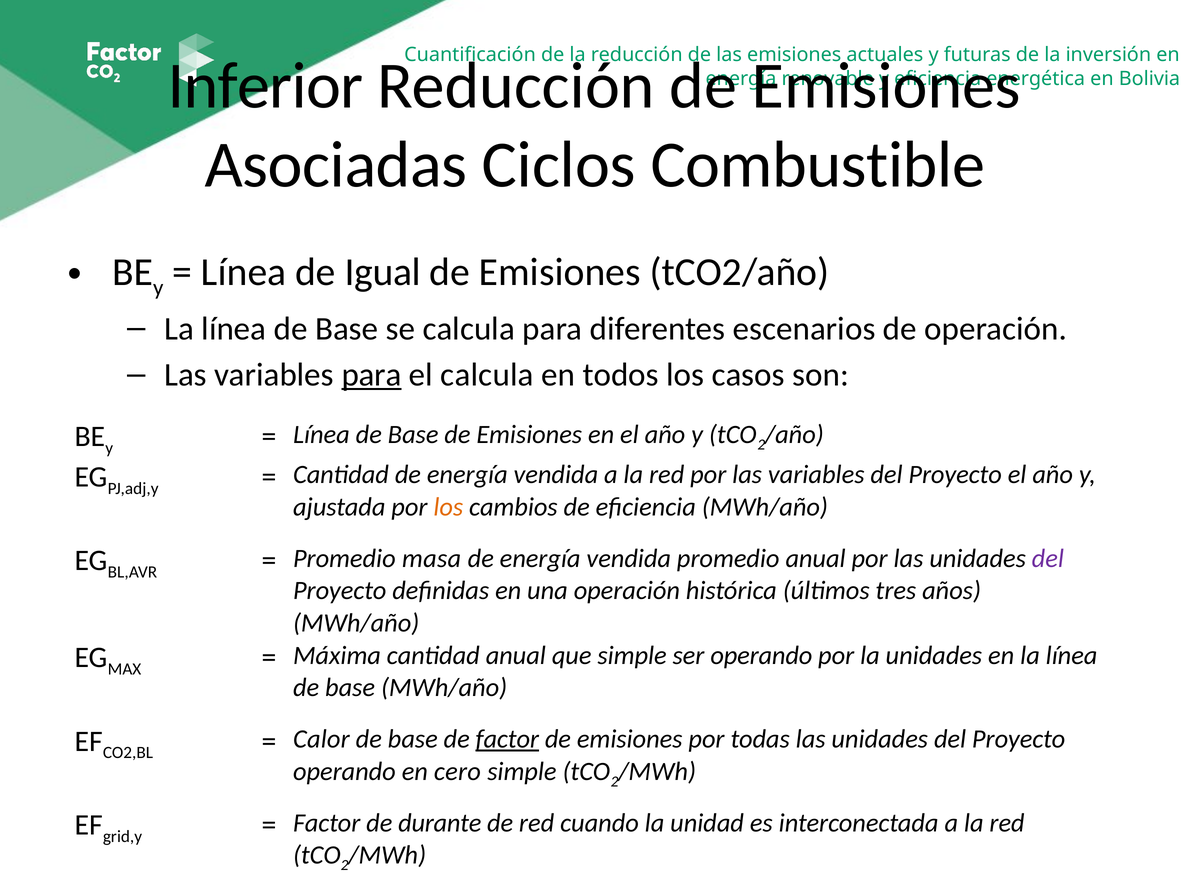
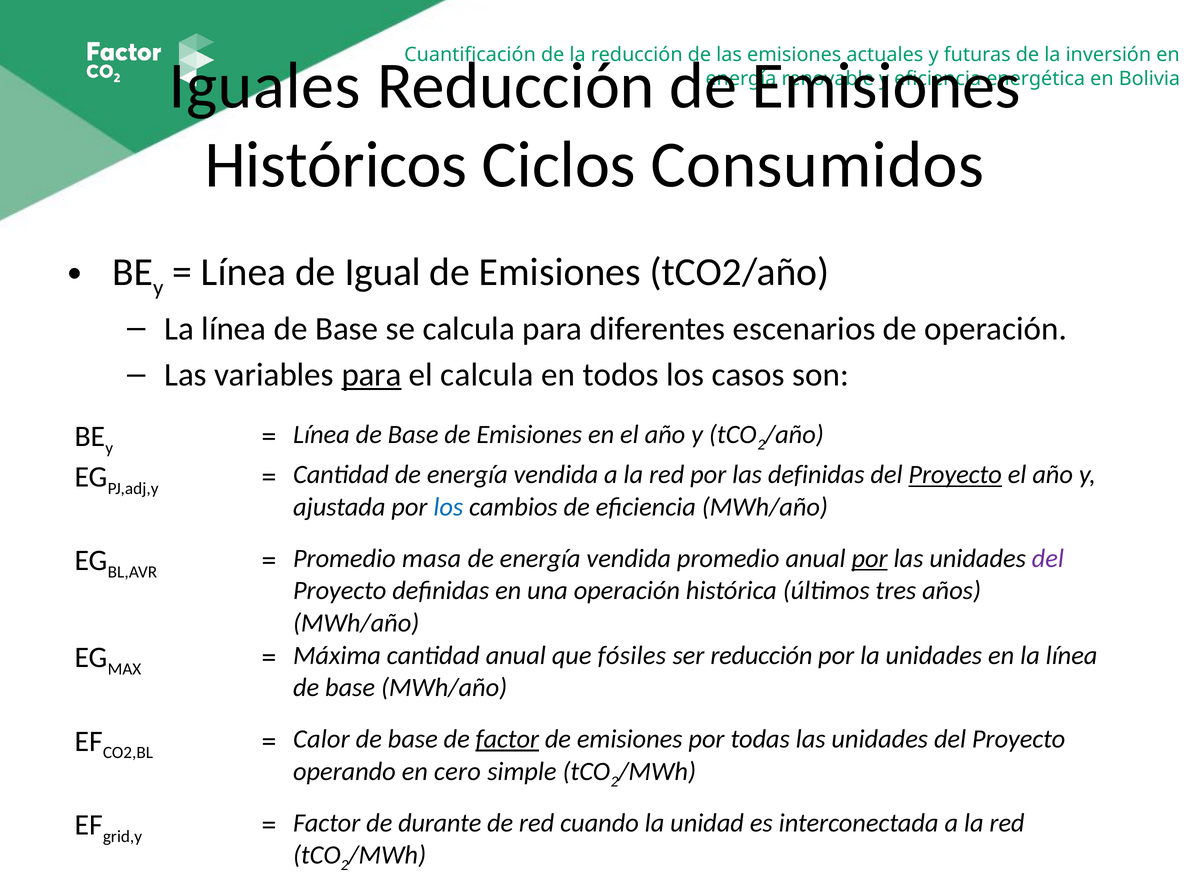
Inferior: Inferior -> Iguales
Asociadas: Asociadas -> Históricos
Combustible: Combustible -> Consumidos
por las variables: variables -> definidas
Proyecto at (955, 475) underline: none -> present
los at (448, 507) colour: orange -> blue
por at (870, 559) underline: none -> present
que simple: simple -> fósiles
ser operando: operando -> reducción
